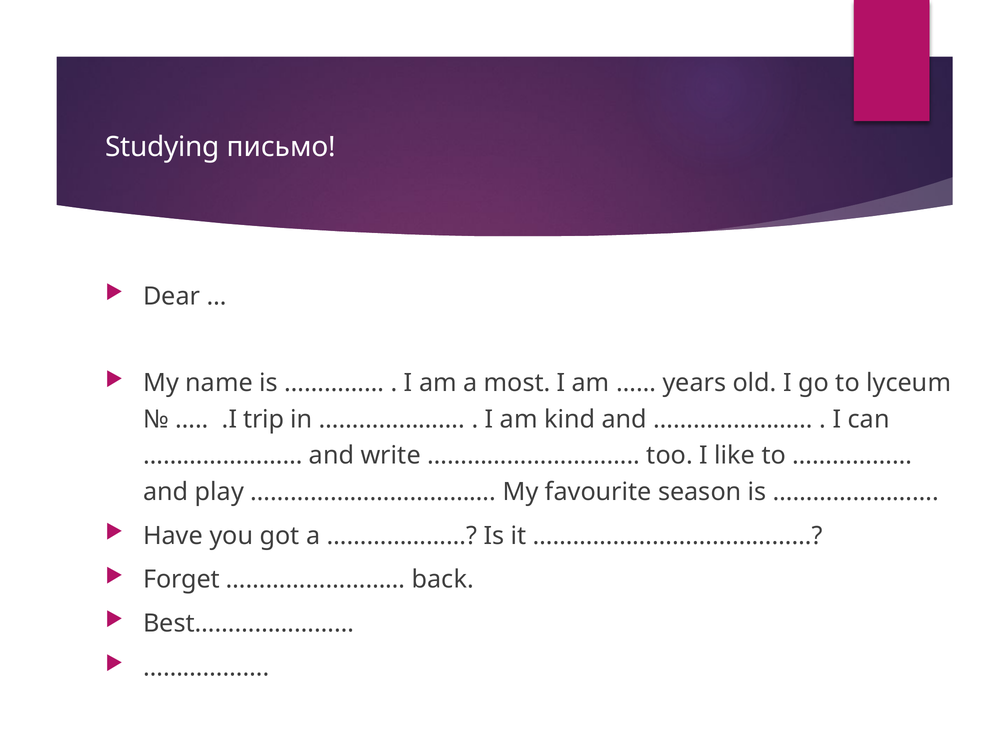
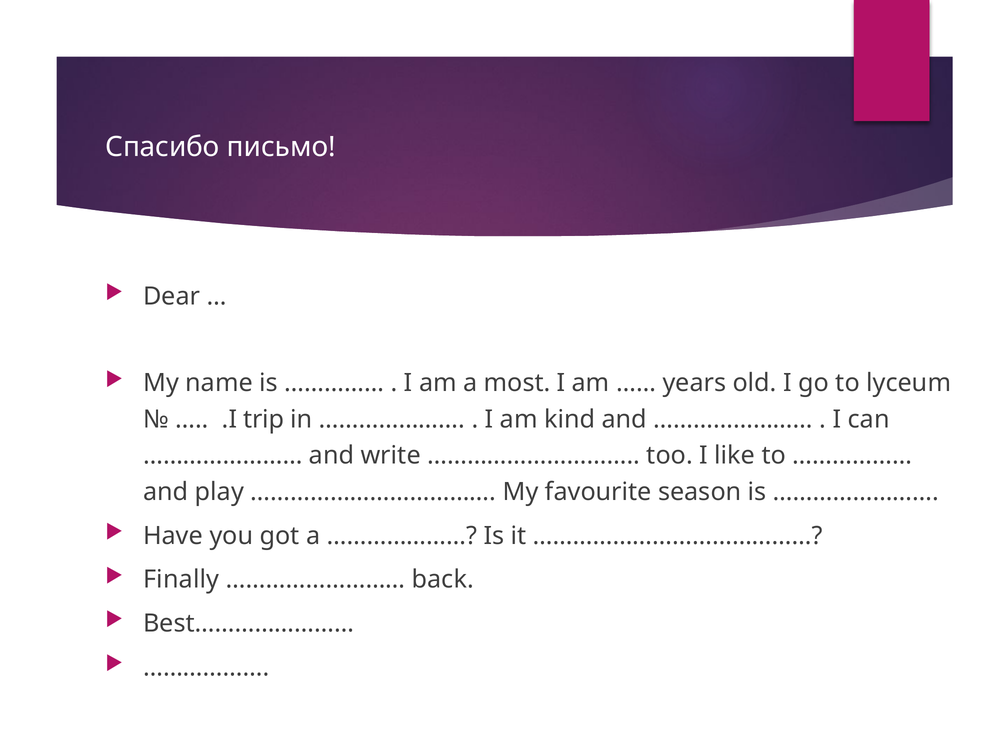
Studying: Studying -> Спасибо
Forget: Forget -> Finally
